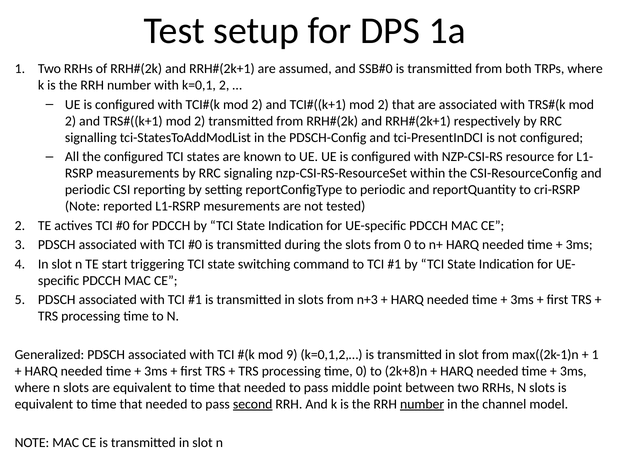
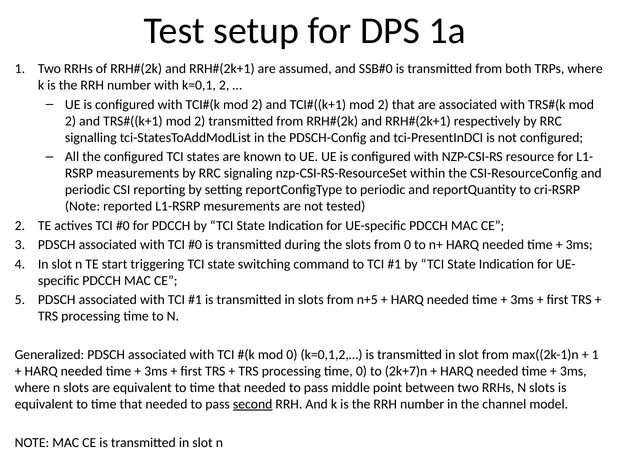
n+3: n+3 -> n+5
mod 9: 9 -> 0
2k+8)n: 2k+8)n -> 2k+7)n
number at (422, 404) underline: present -> none
